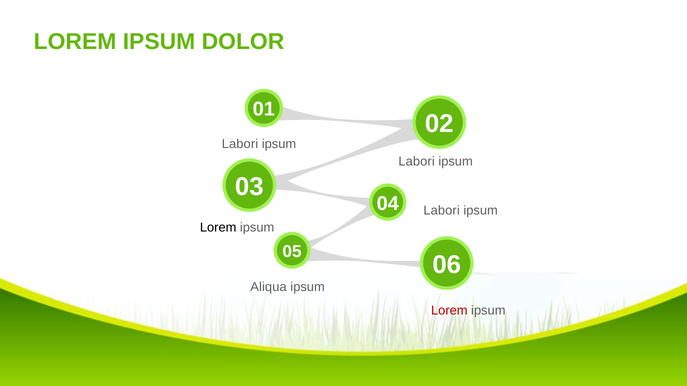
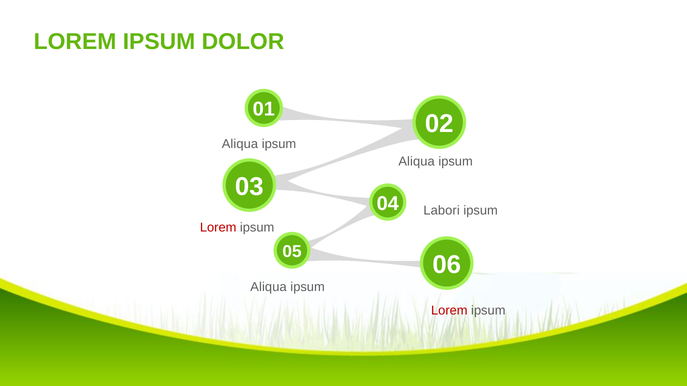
Labori at (240, 144): Labori -> Aliqua
Labori at (417, 162): Labori -> Aliqua
Lorem at (218, 228) colour: black -> red
